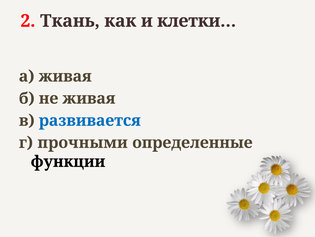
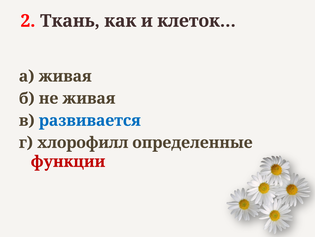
клетки…: клетки… -> клеток…
прочными: прочными -> хлорофилл
функции colour: black -> red
